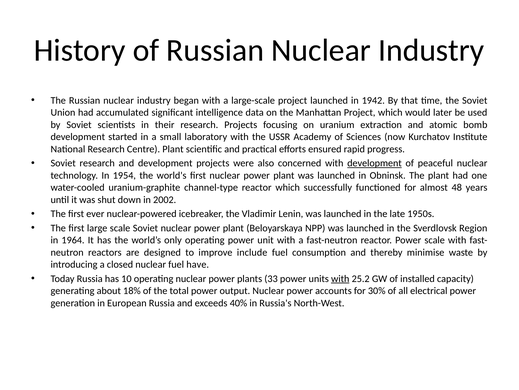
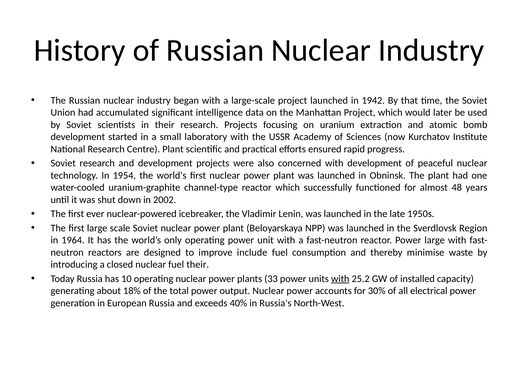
development at (375, 163) underline: present -> none
Power scale: scale -> large
fuel have: have -> their
